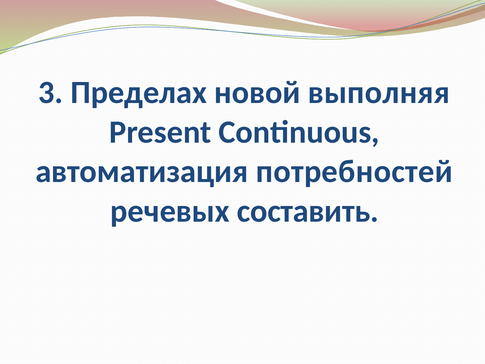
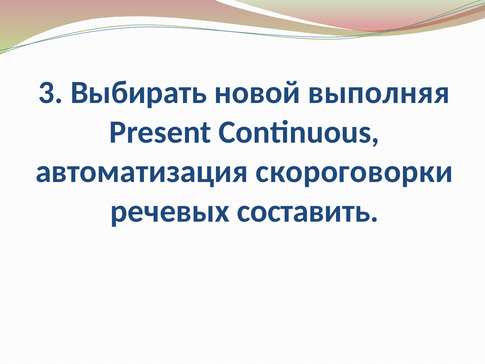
Пределах: Пределах -> Выбирать
потребностей: потребностей -> скороговорки
